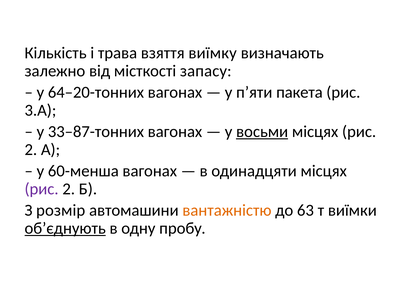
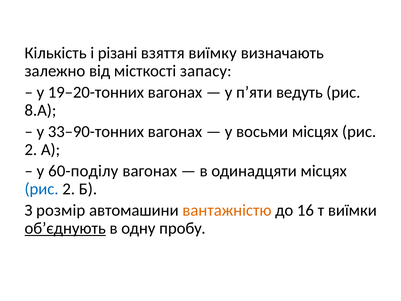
трава: трава -> різані
64–20-тонних: 64–20-тонних -> 19–20-тонних
пакета: пакета -> ведуть
3.А: 3.А -> 8.А
33–87-тонних: 33–87-тонних -> 33–90-тонних
восьми underline: present -> none
60-менша: 60-менша -> 60-поділу
рис at (42, 189) colour: purple -> blue
63: 63 -> 16
